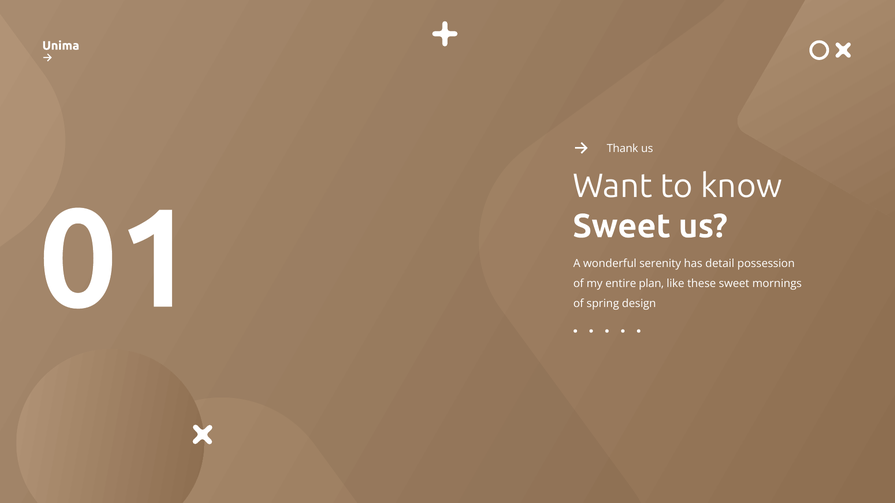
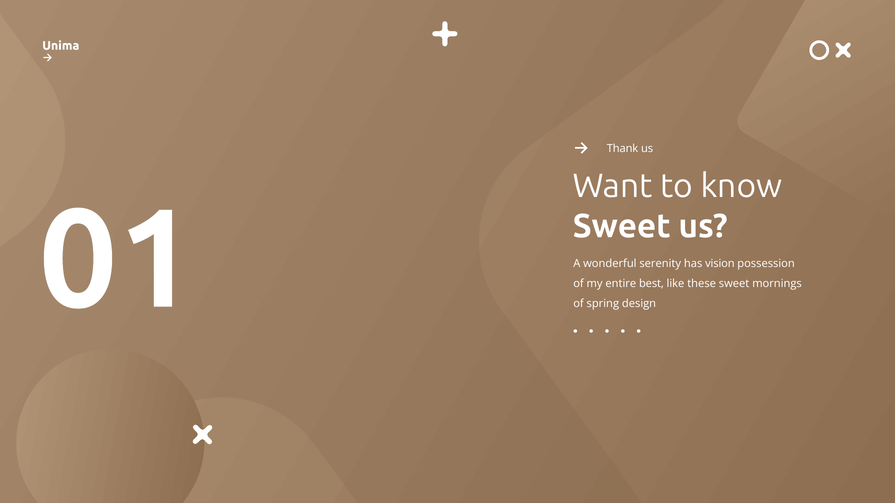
detail: detail -> vision
plan: plan -> best
